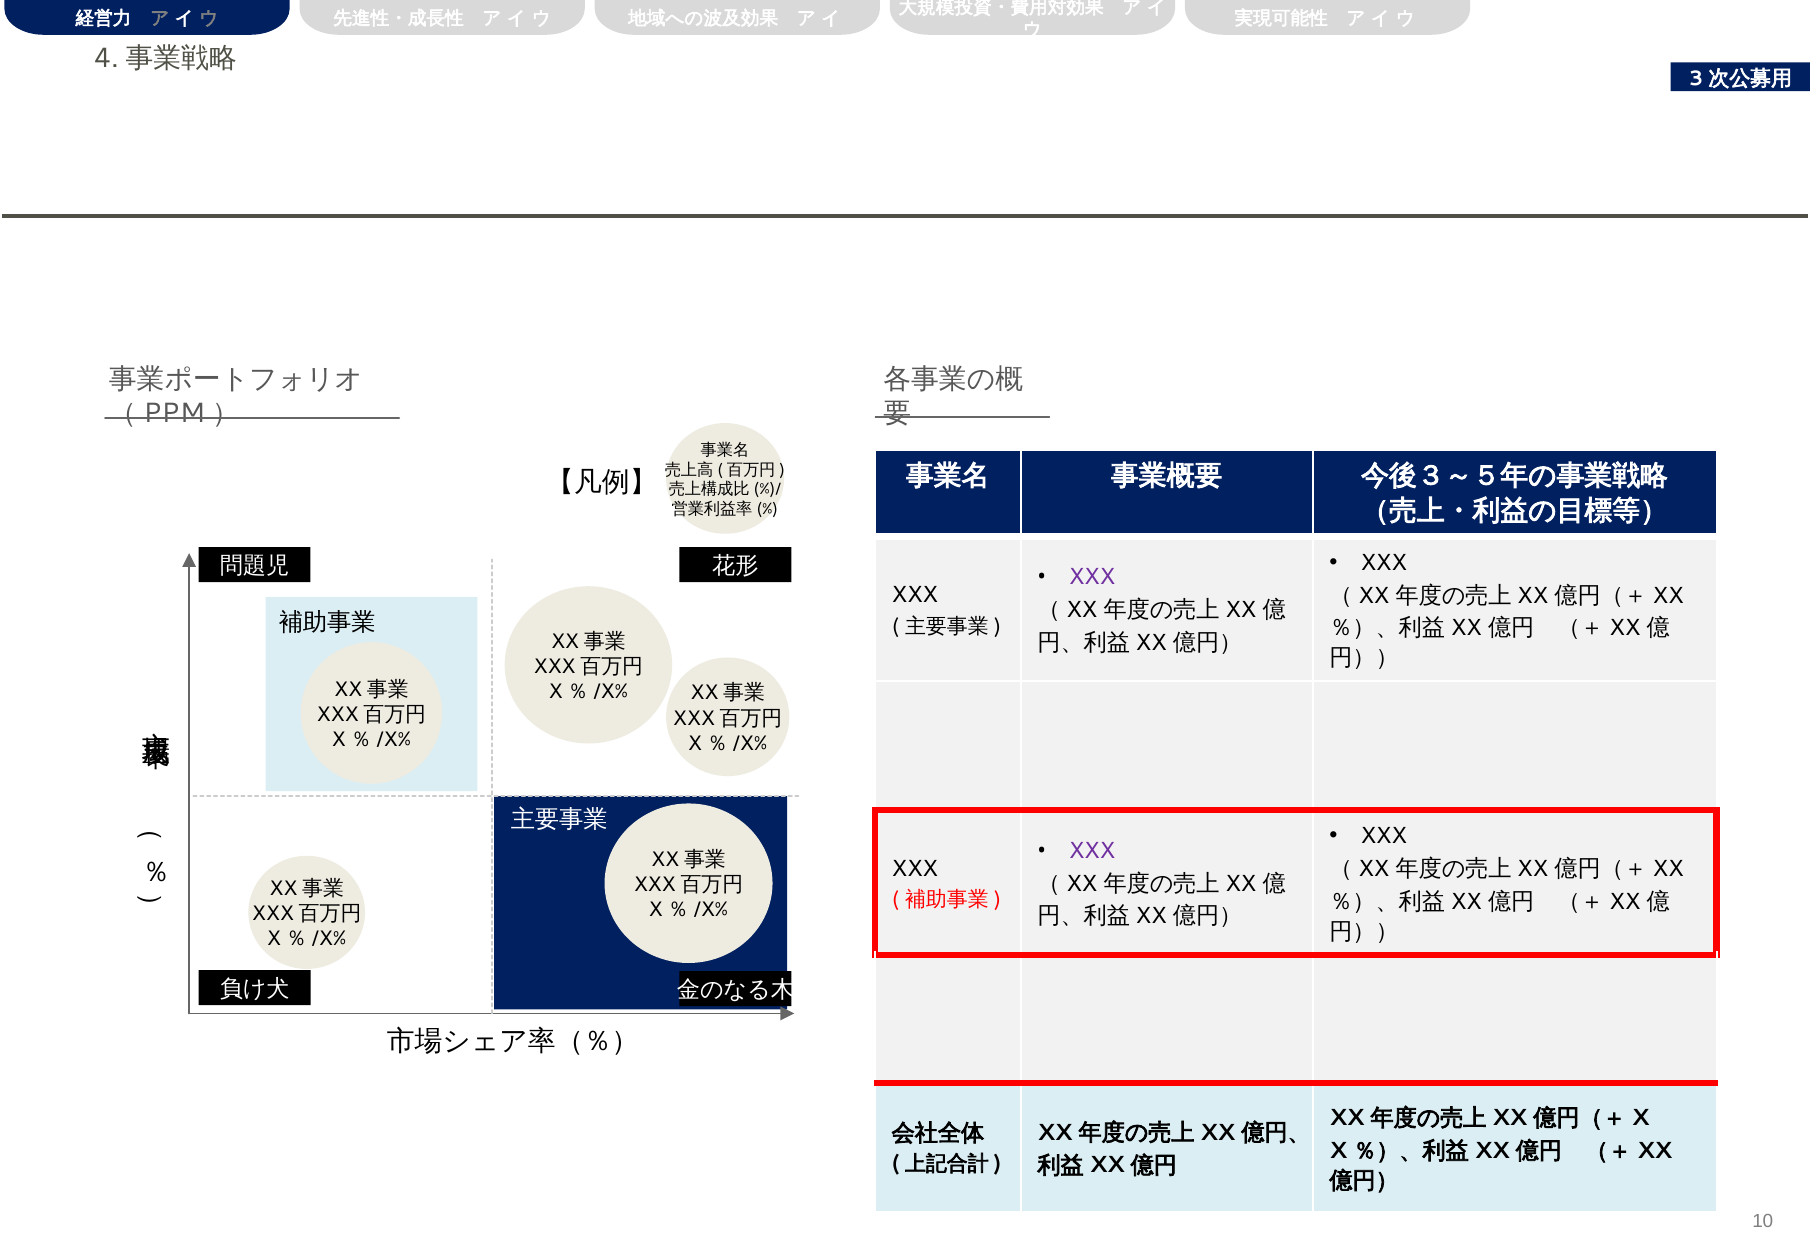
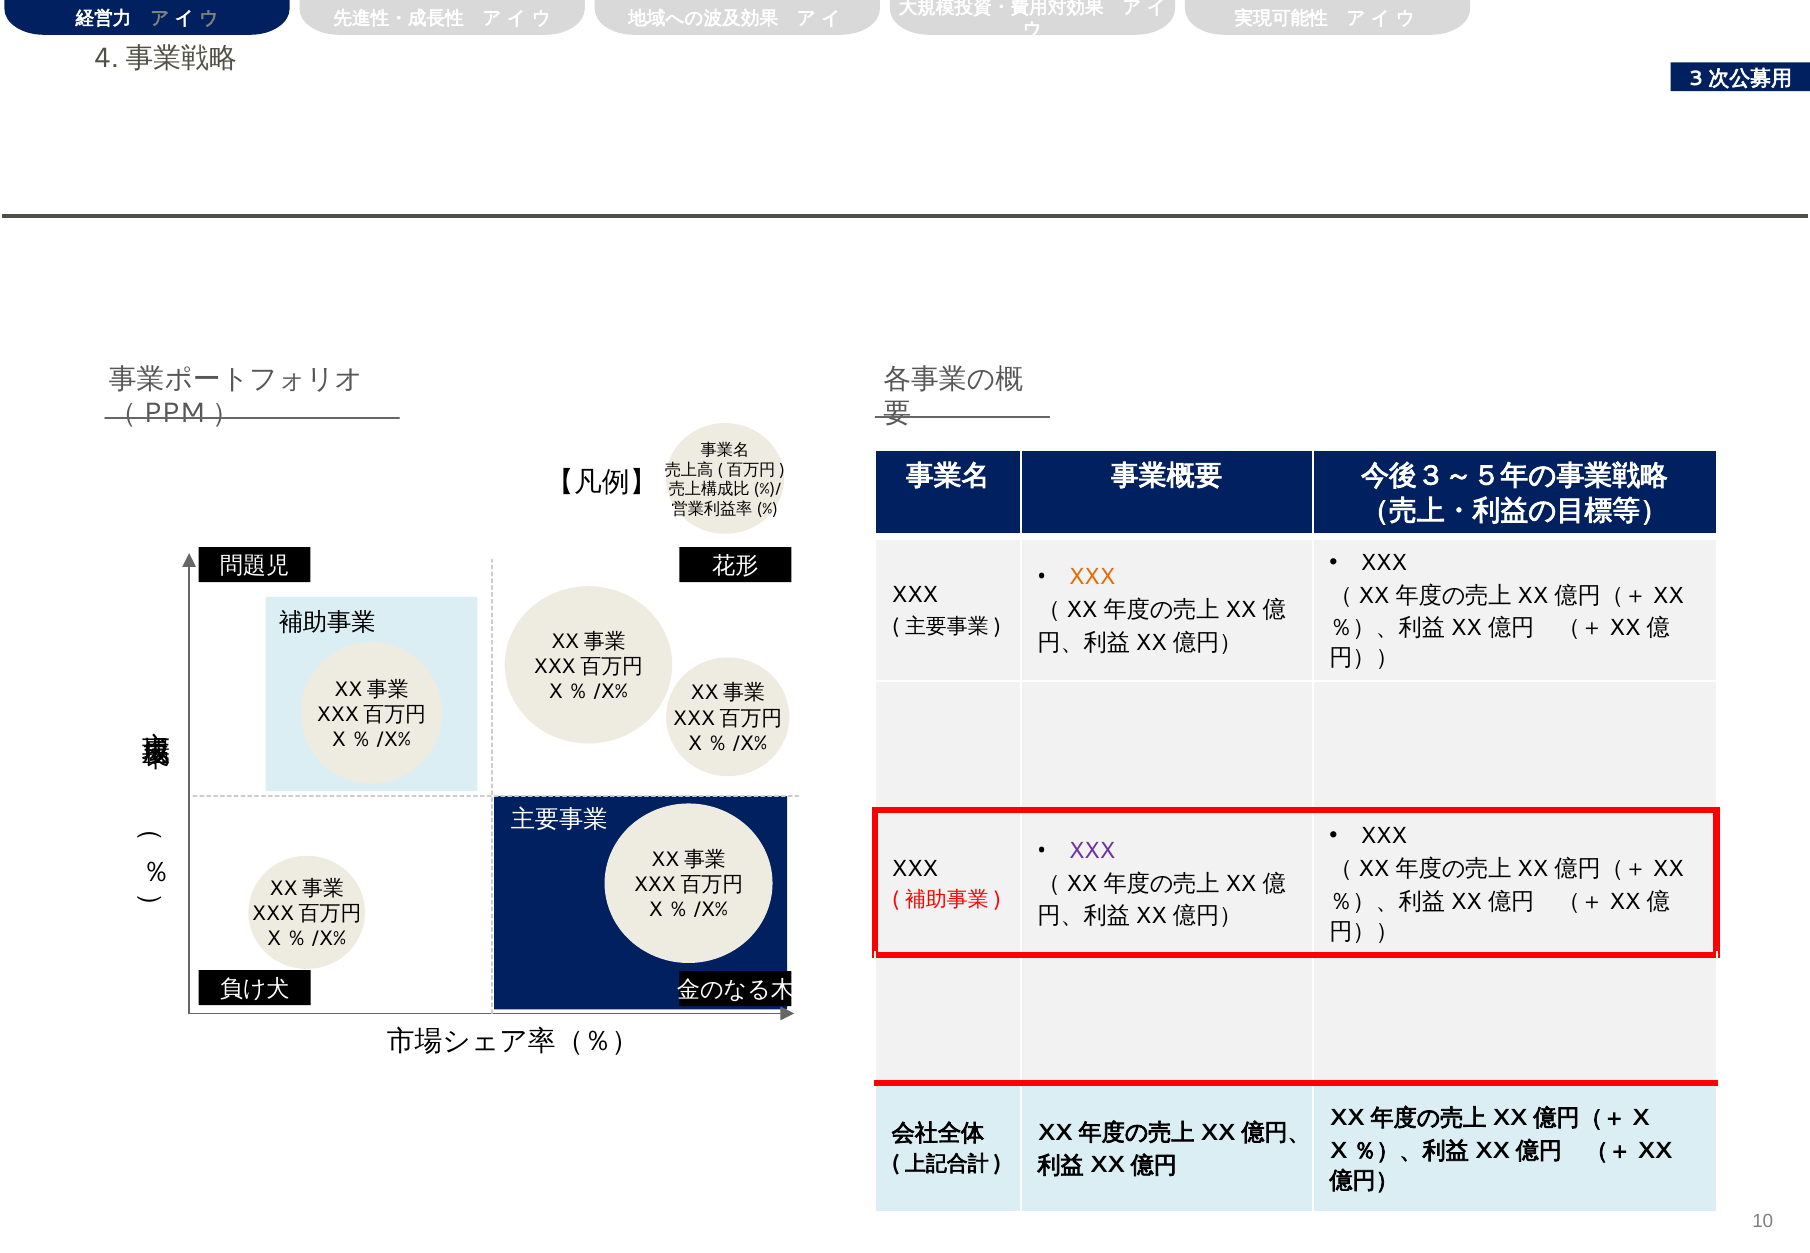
XXX at (1092, 577) colour: purple -> orange
